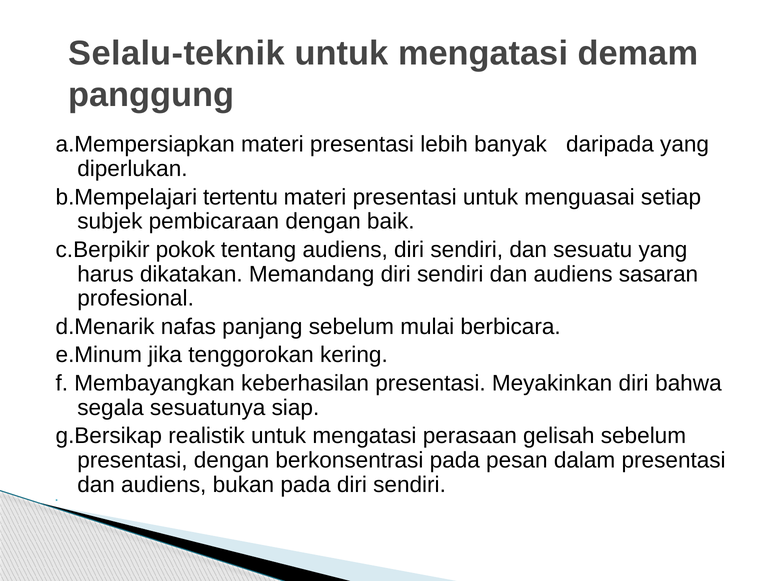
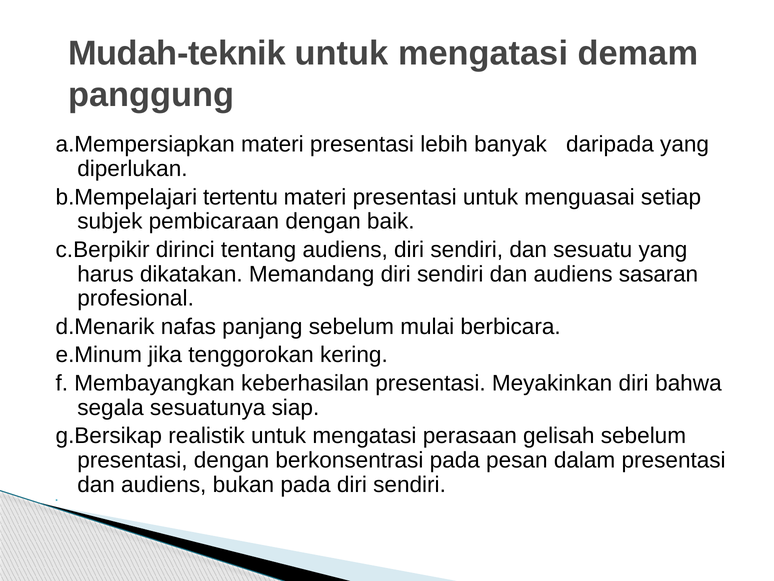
Selalu-teknik: Selalu-teknik -> Mudah-teknik
pokok: pokok -> dirinci
